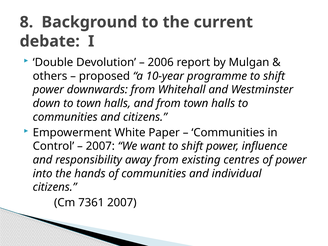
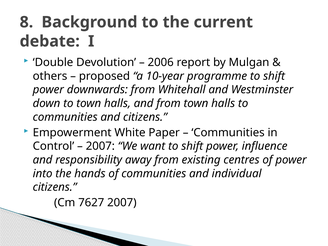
7361: 7361 -> 7627
